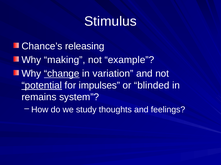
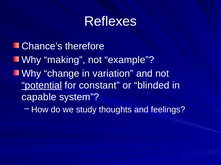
Stimulus: Stimulus -> Reflexes
releasing: releasing -> therefore
change underline: present -> none
impulses: impulses -> constant
remains: remains -> capable
